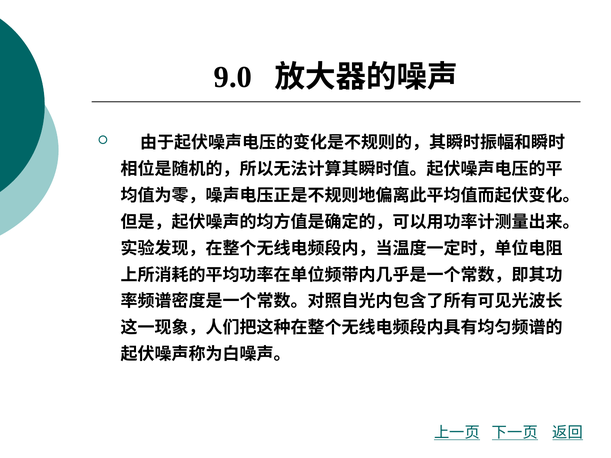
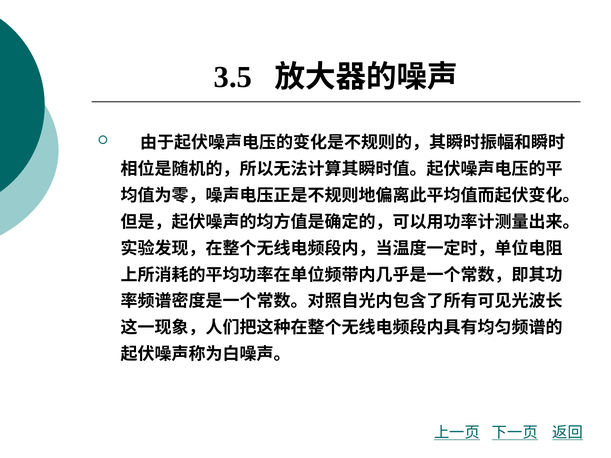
9.0: 9.0 -> 3.5
